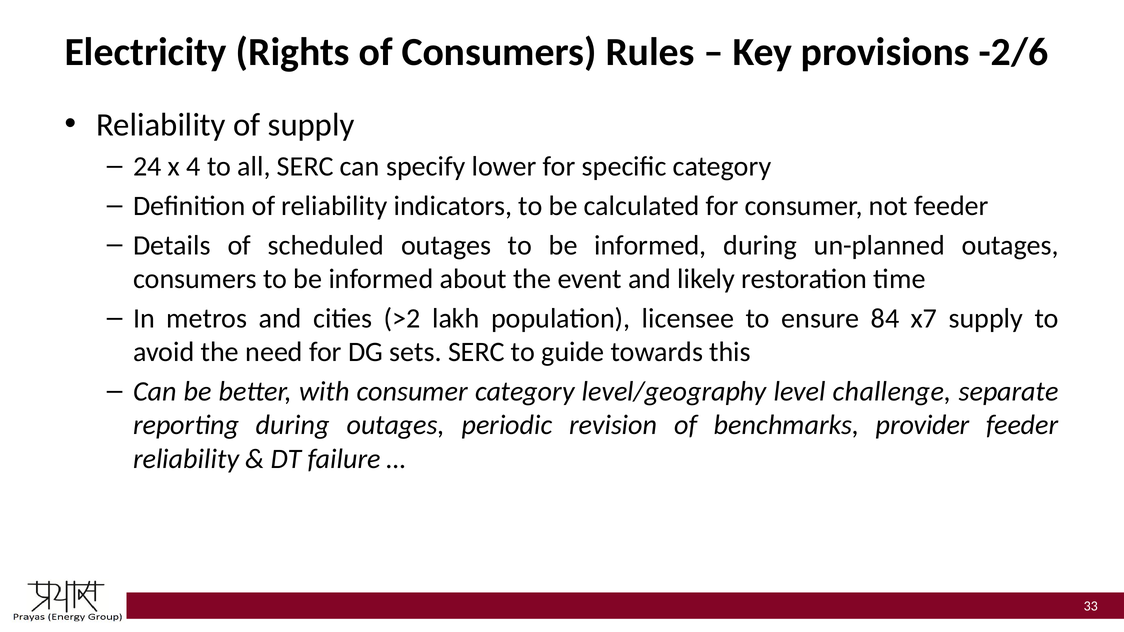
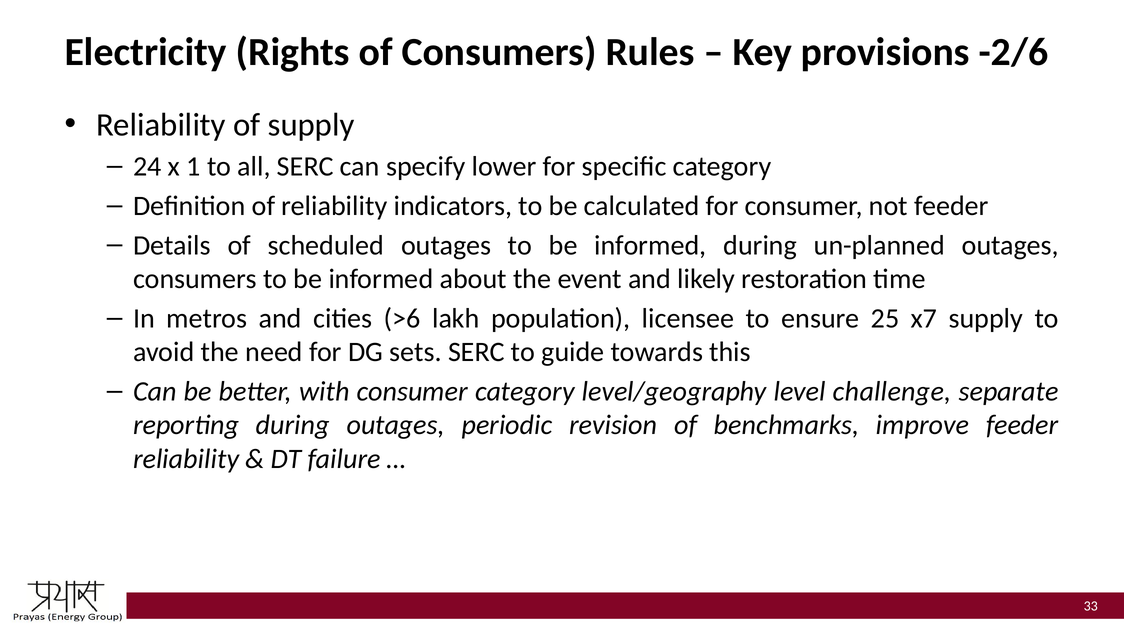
4: 4 -> 1
>2: >2 -> >6
84: 84 -> 25
provider: provider -> improve
